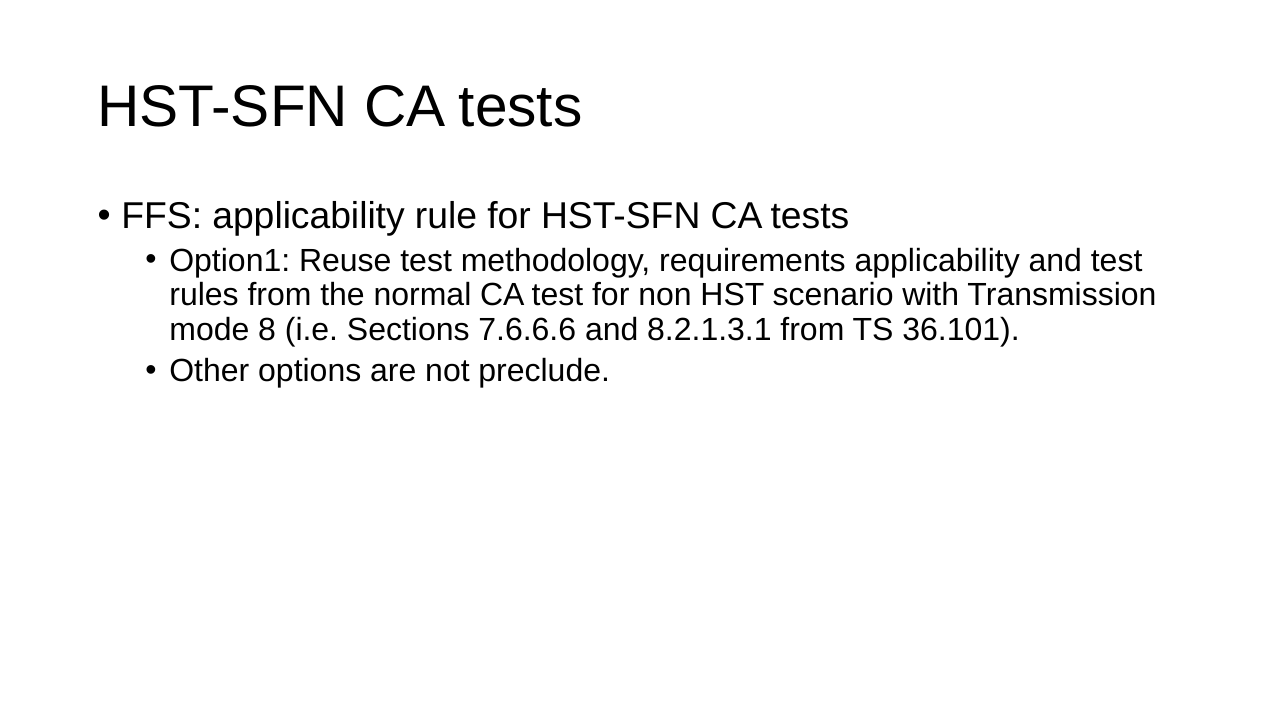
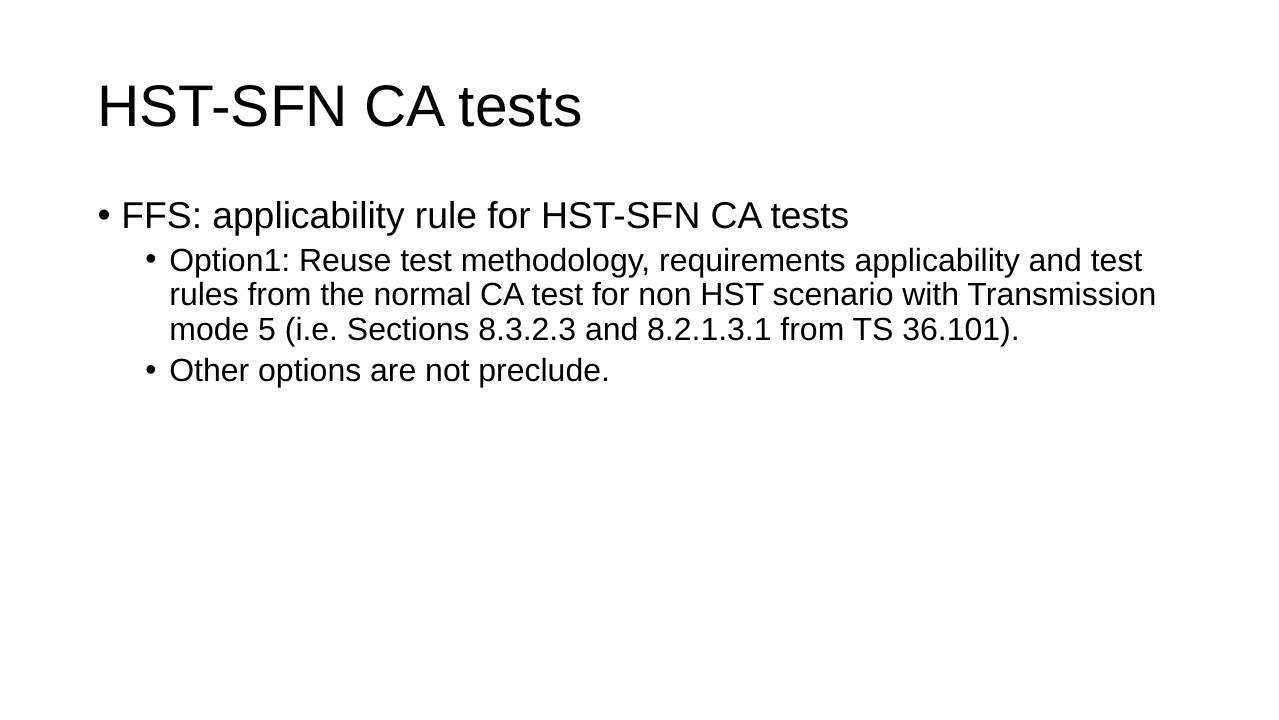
8: 8 -> 5
7.6.6.6: 7.6.6.6 -> 8.3.2.3
